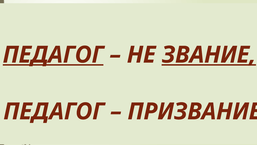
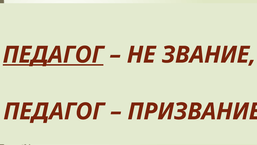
ЗВАНИЕ underline: present -> none
